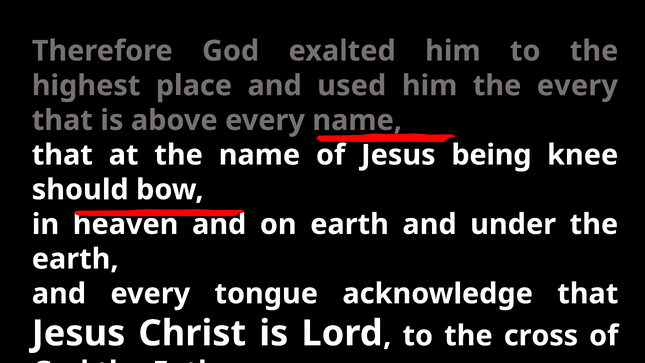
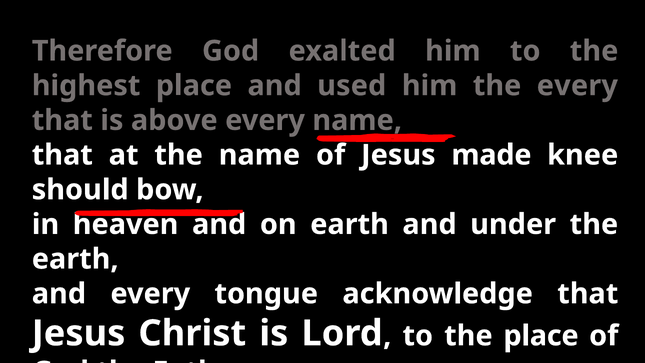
being: being -> made
the cross: cross -> place
